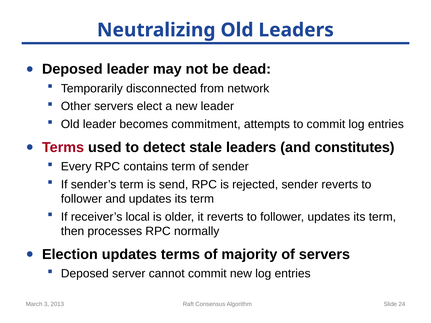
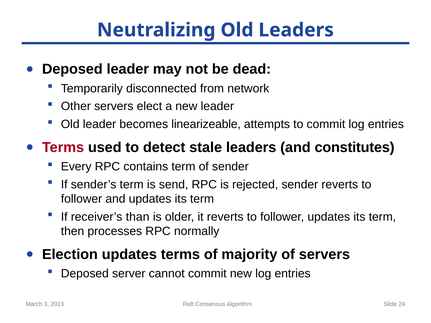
commitment: commitment -> linearizeable
local: local -> than
